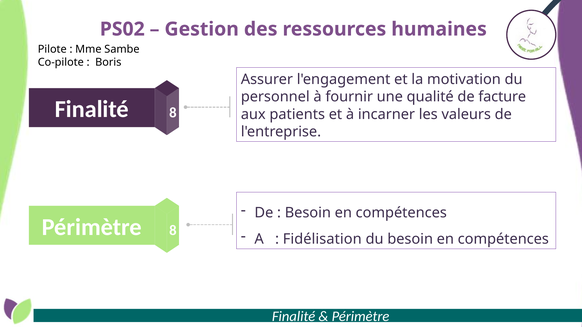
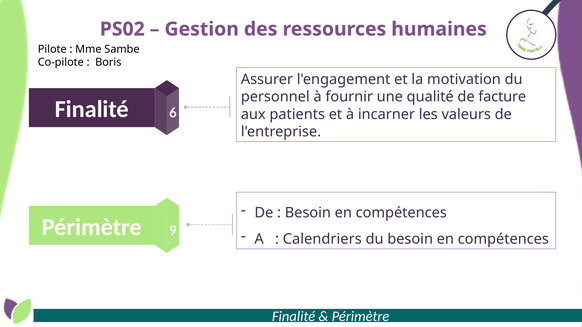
Finalité 8: 8 -> 6
Périmètre 8: 8 -> 9
Fidélisation: Fidélisation -> Calendriers
